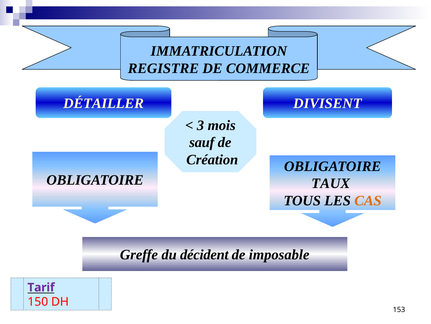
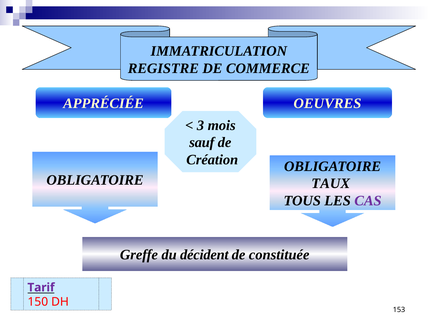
DÉTAILLER: DÉTAILLER -> APPRÉCIÉE
DIVISENT: DIVISENT -> OEUVRES
CAS colour: orange -> purple
imposable: imposable -> constituée
